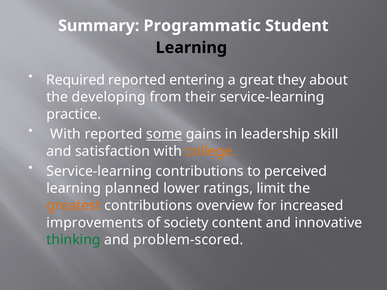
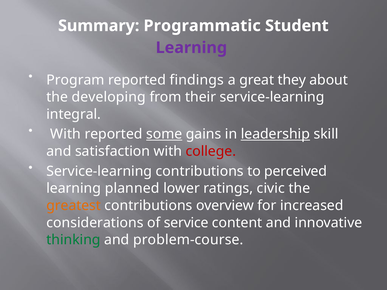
Learning at (191, 48) colour: black -> purple
Required: Required -> Program
entering: entering -> findings
practice: practice -> integral
leadership underline: none -> present
college colour: orange -> red
limit: limit -> civic
improvements: improvements -> considerations
society: society -> service
problem-scored: problem-scored -> problem-course
